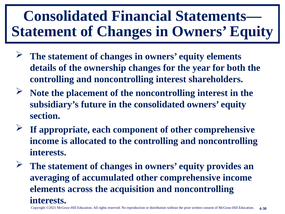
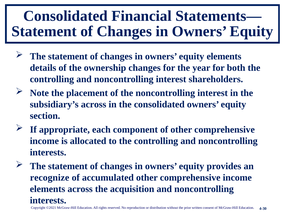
subsidiary’s future: future -> across
averaging: averaging -> recognize
